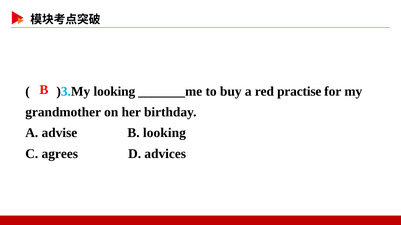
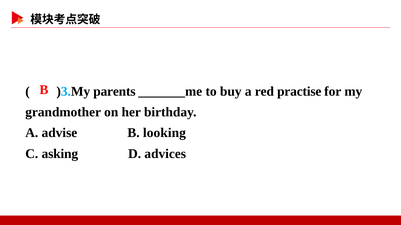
)3.My looking: looking -> parents
agrees: agrees -> asking
